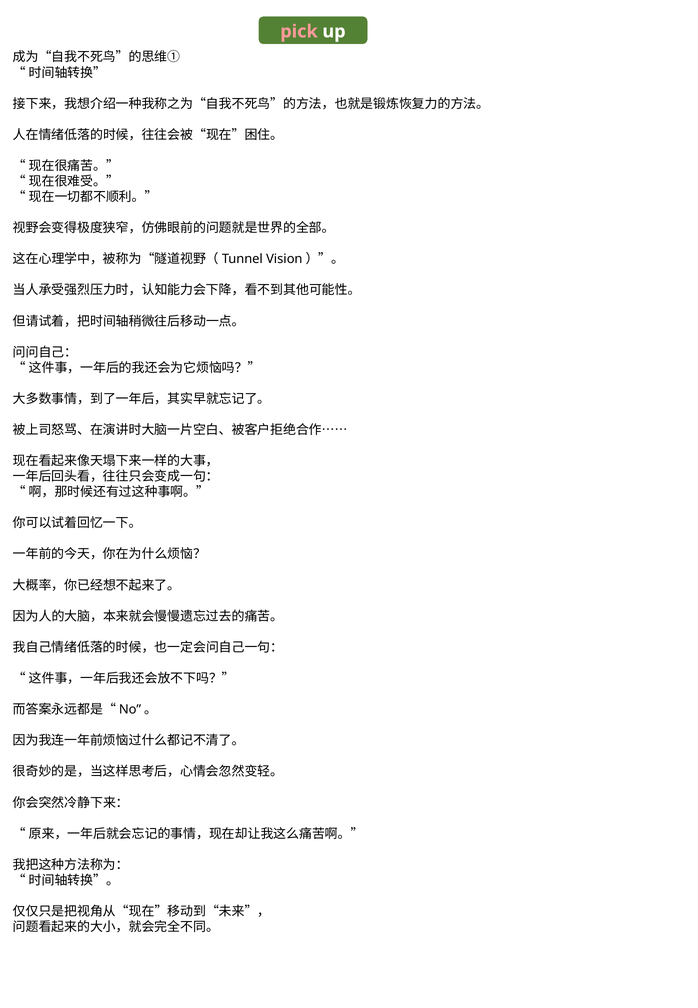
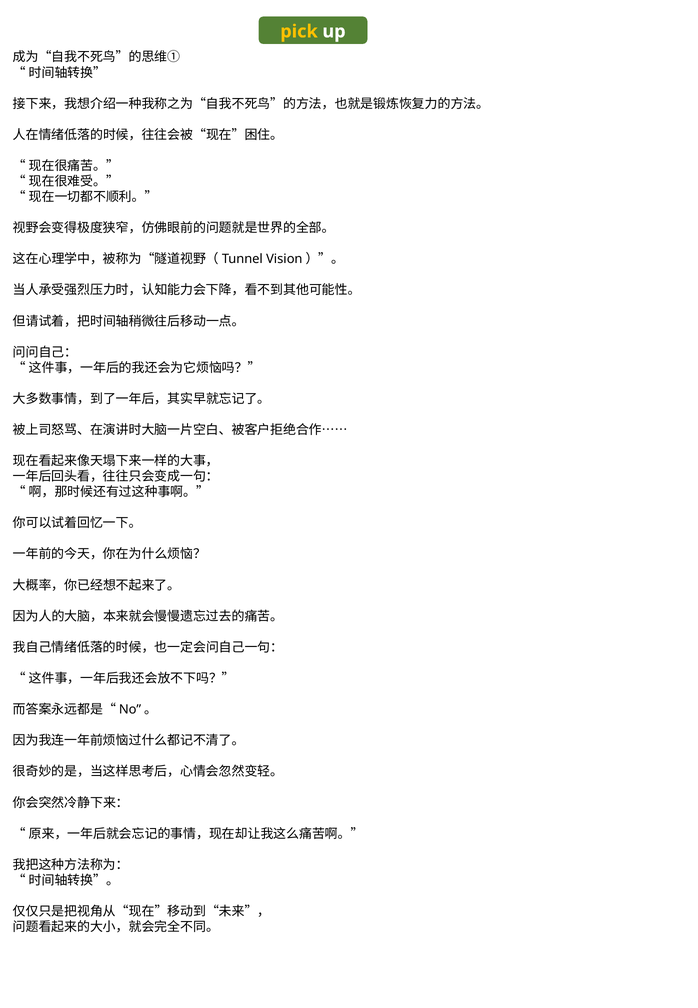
pick colour: pink -> yellow
